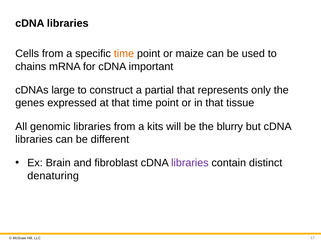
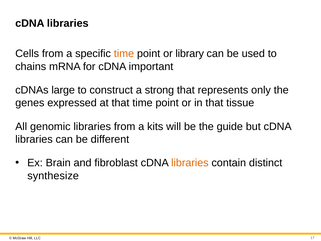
maize: maize -> library
partial: partial -> strong
blurry: blurry -> guide
libraries at (190, 163) colour: purple -> orange
denaturing: denaturing -> synthesize
